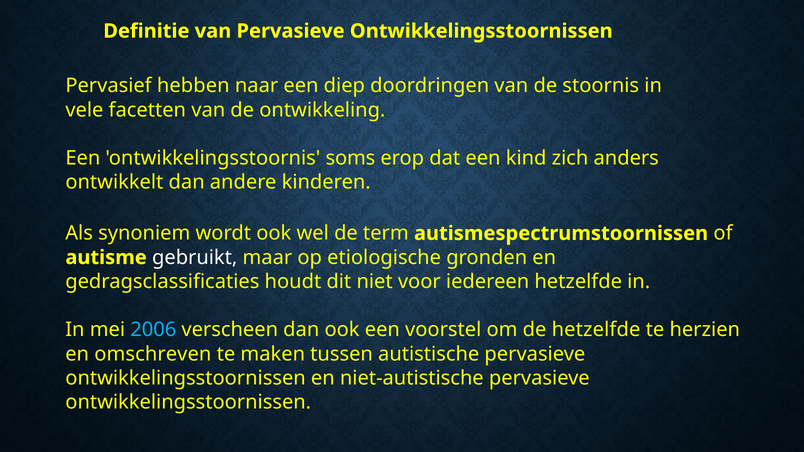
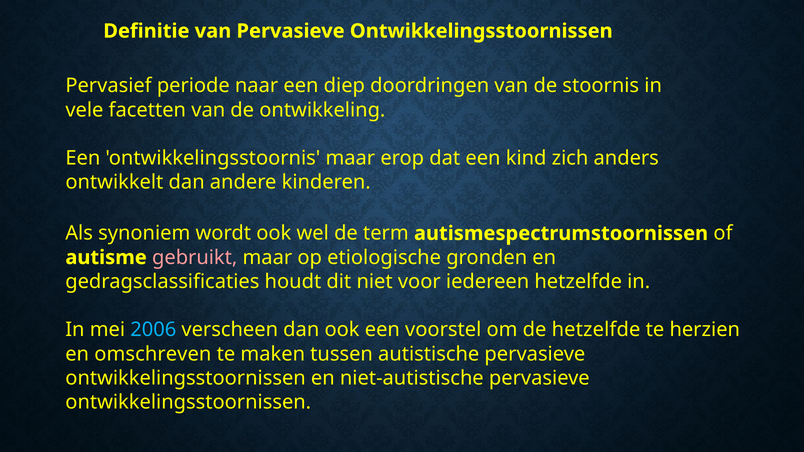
hebben: hebben -> periode
ontwikkelingsstoornis soms: soms -> maar
gebruikt colour: white -> pink
